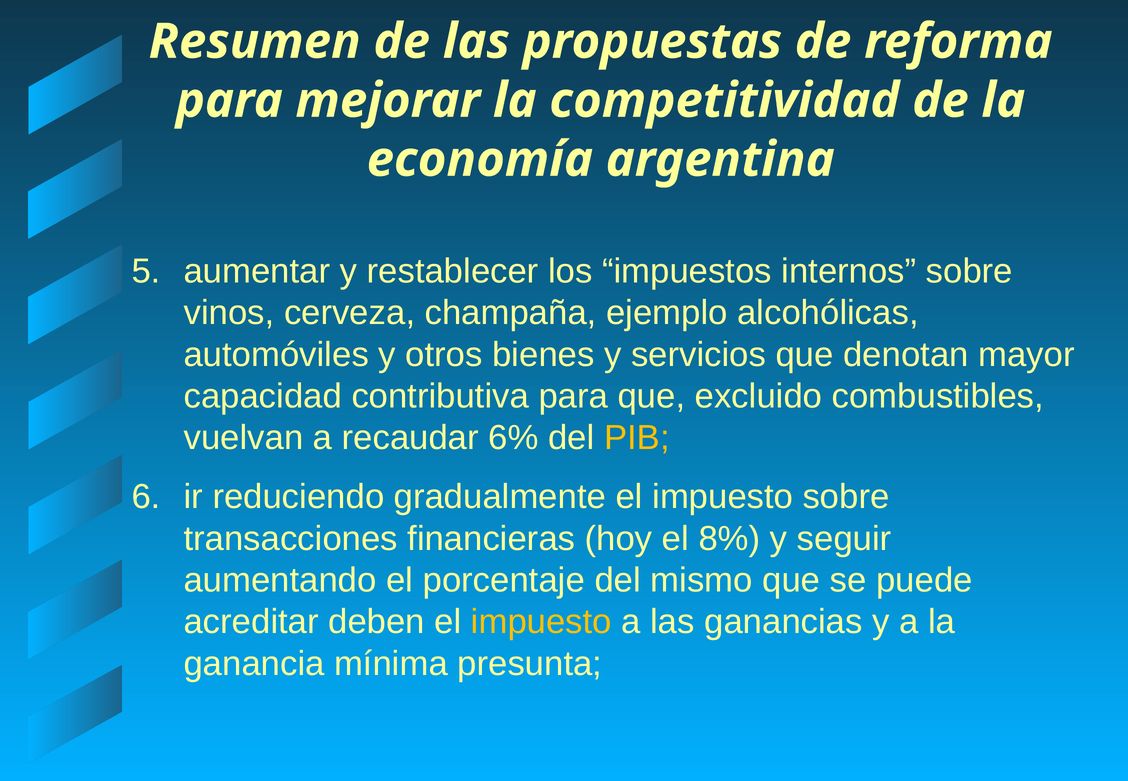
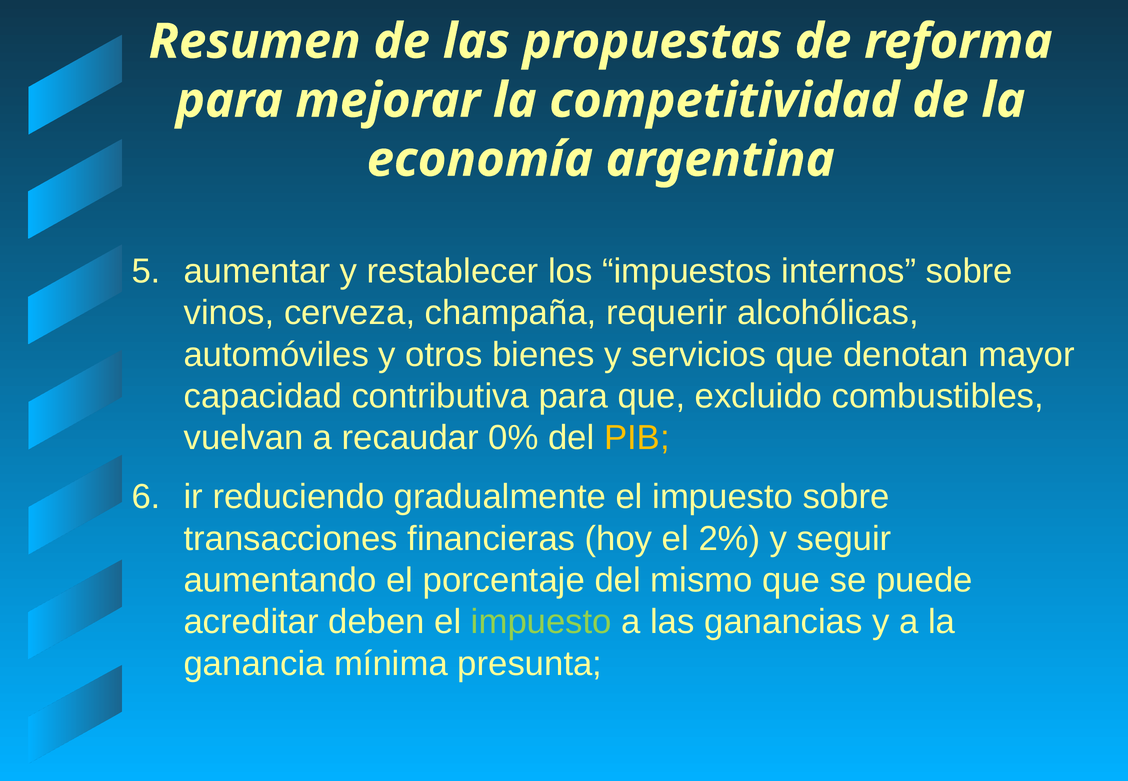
ejemplo: ejemplo -> requerir
6%: 6% -> 0%
8%: 8% -> 2%
impuesto at (541, 622) colour: yellow -> light green
